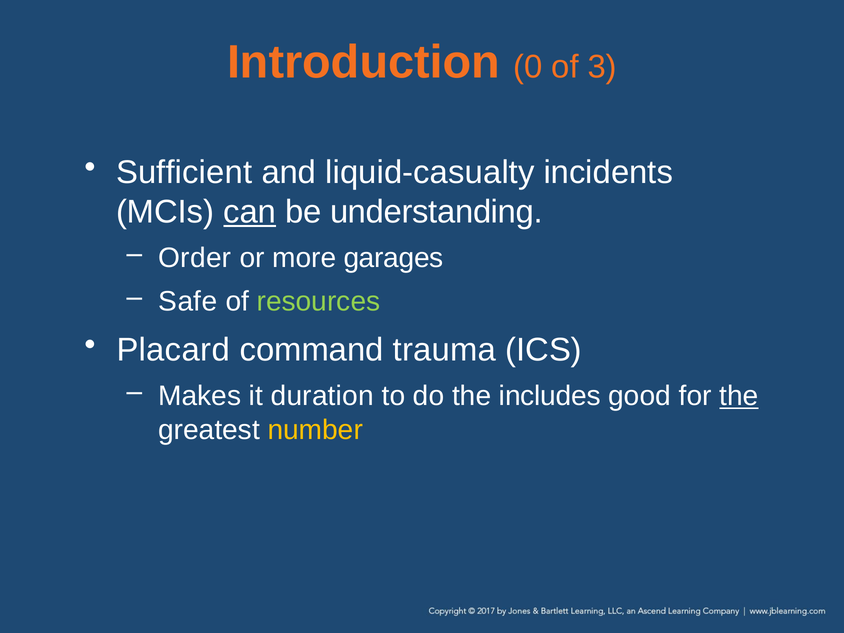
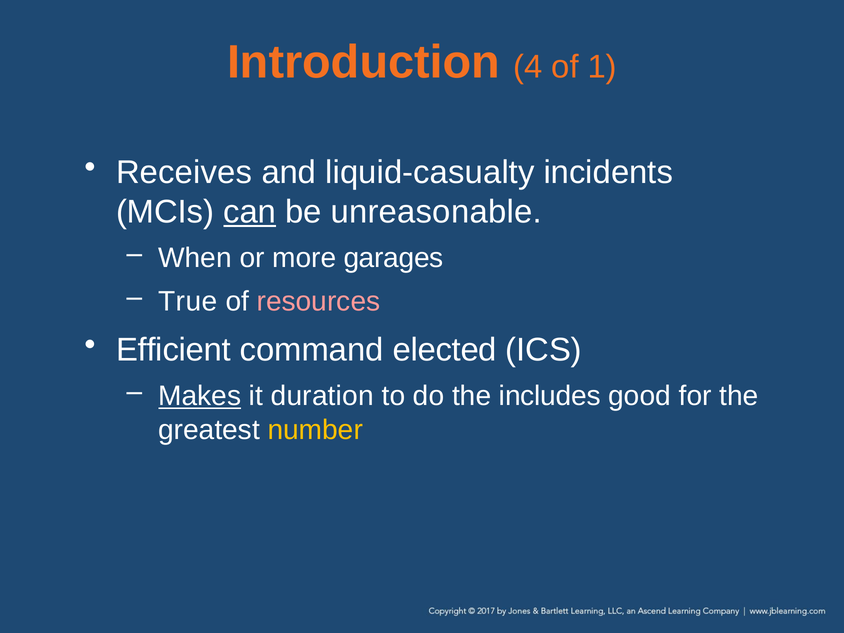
0: 0 -> 4
3: 3 -> 1
Sufficient: Sufficient -> Receives
understanding: understanding -> unreasonable
Order: Order -> When
Safe: Safe -> True
resources colour: light green -> pink
Placard: Placard -> Efficient
trauma: trauma -> elected
Makes underline: none -> present
the at (739, 396) underline: present -> none
